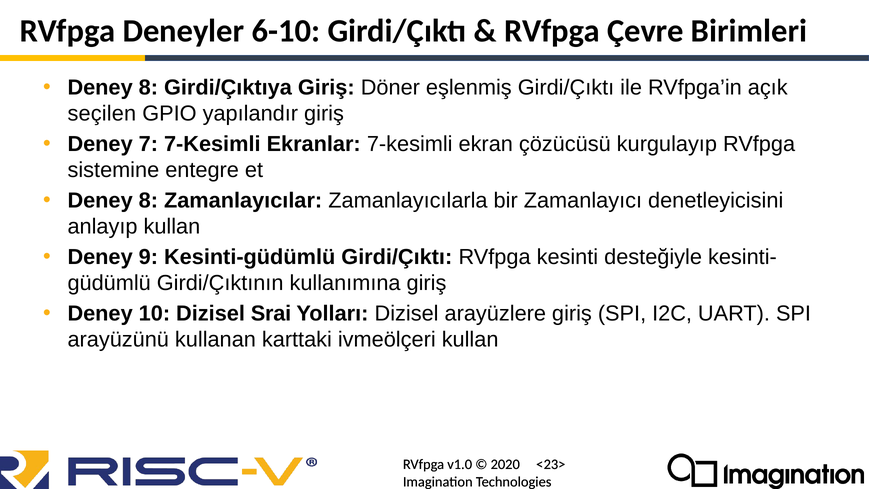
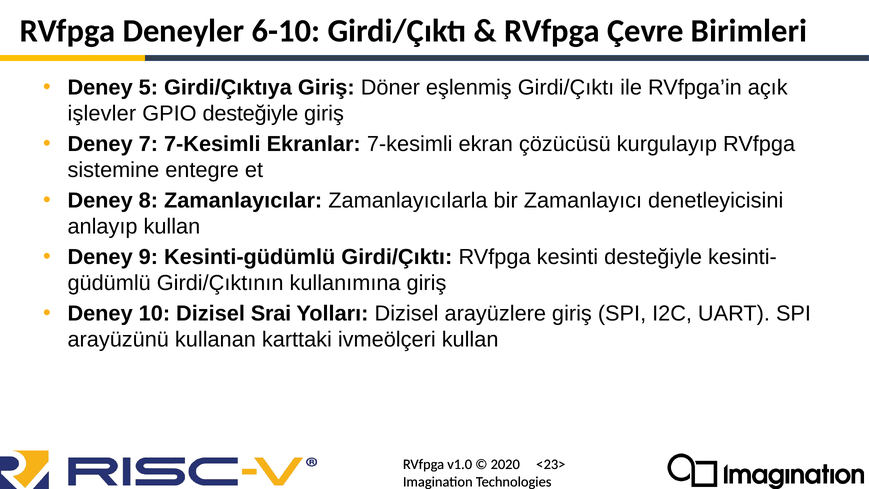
8 at (148, 88): 8 -> 5
seçilen: seçilen -> işlevler
GPIO yapılandır: yapılandır -> desteğiyle
